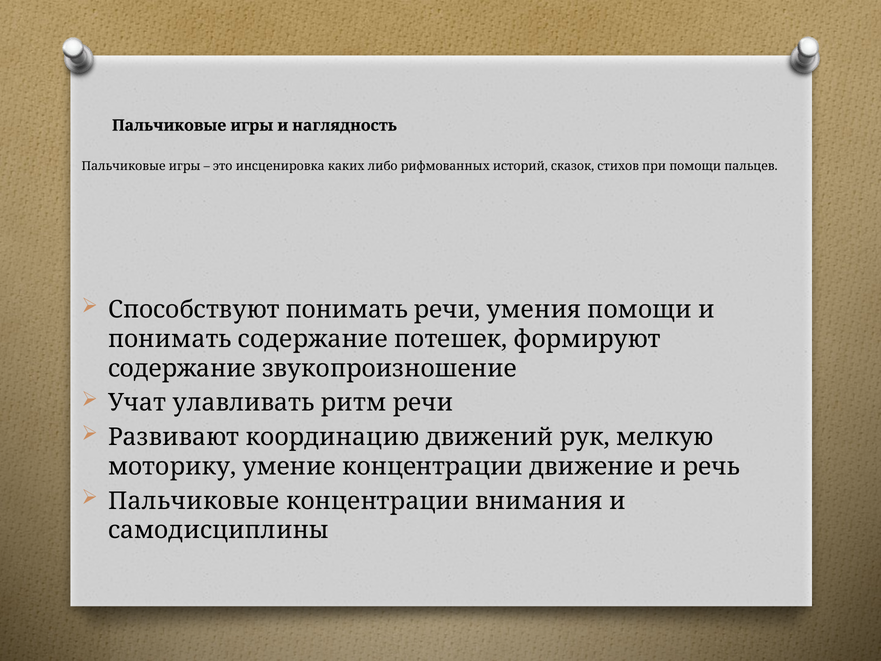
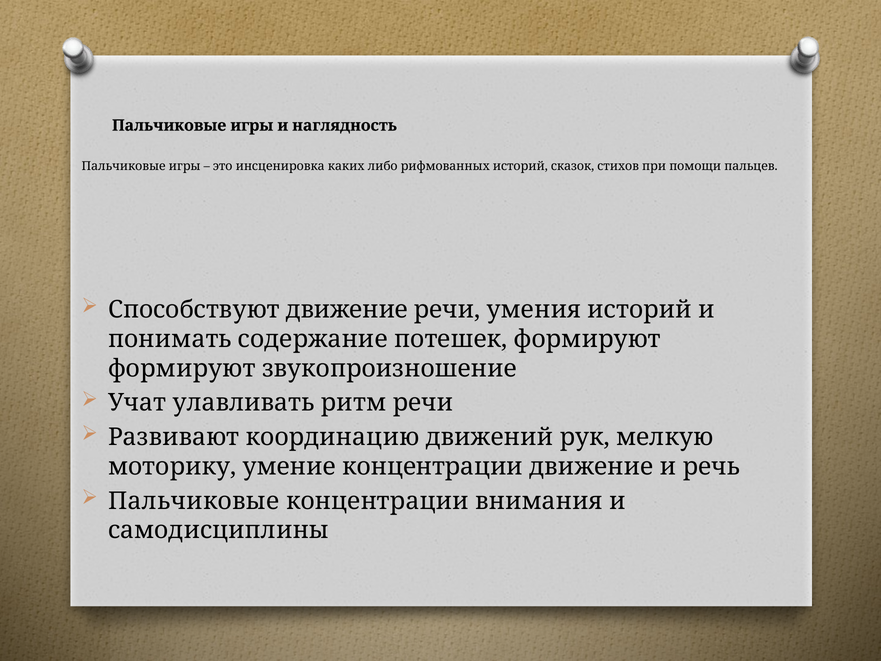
Способствуют понимать: понимать -> движение
умения помощи: помощи -> историй
содержание at (182, 368): содержание -> формируют
